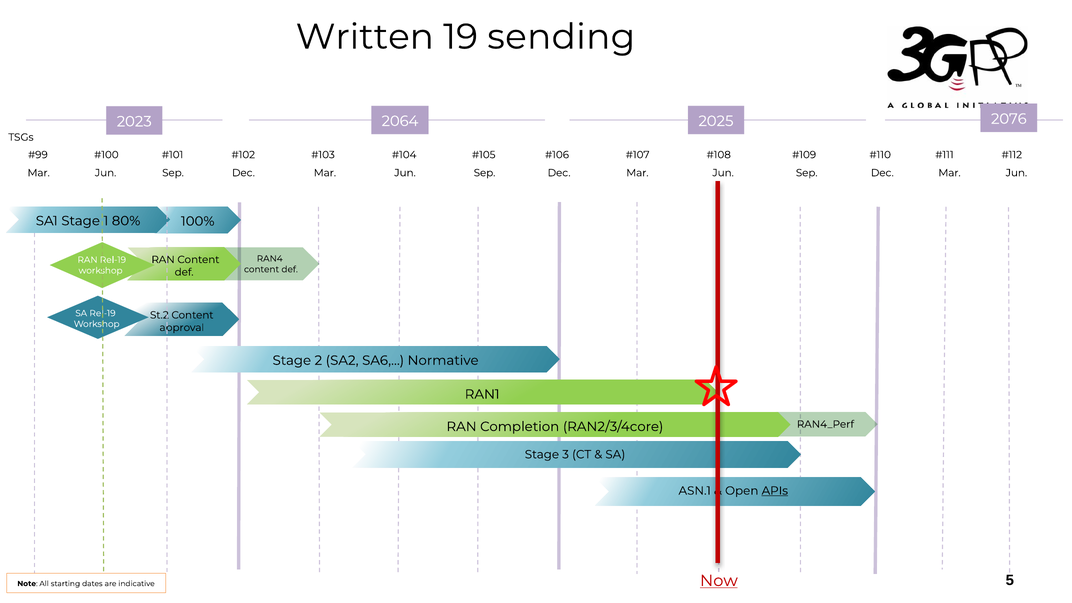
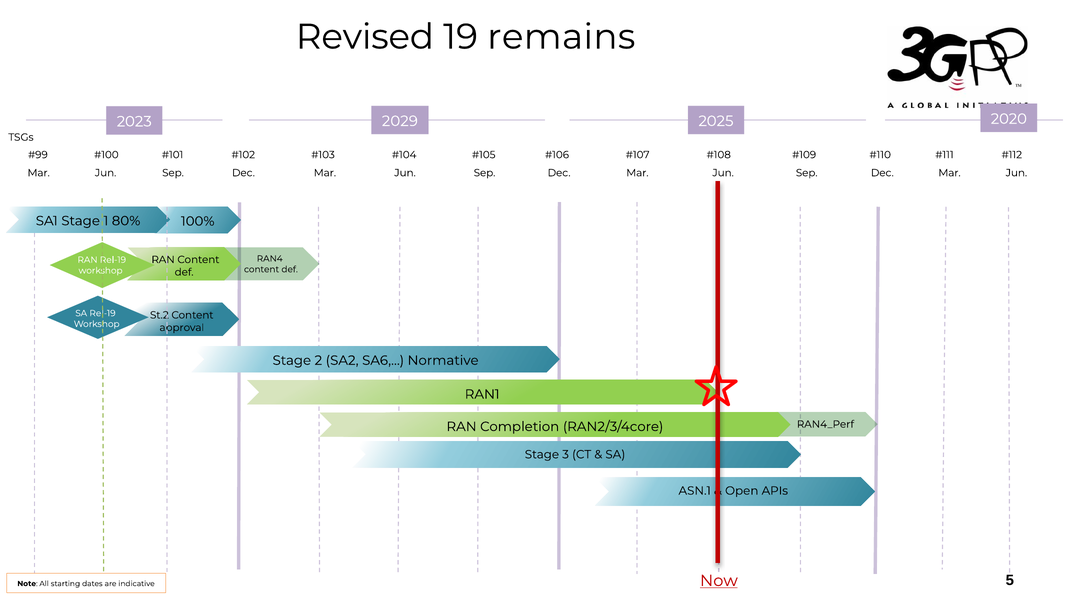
Written: Written -> Revised
sending: sending -> remains
2076: 2076 -> 2020
2064: 2064 -> 2029
APIs underline: present -> none
